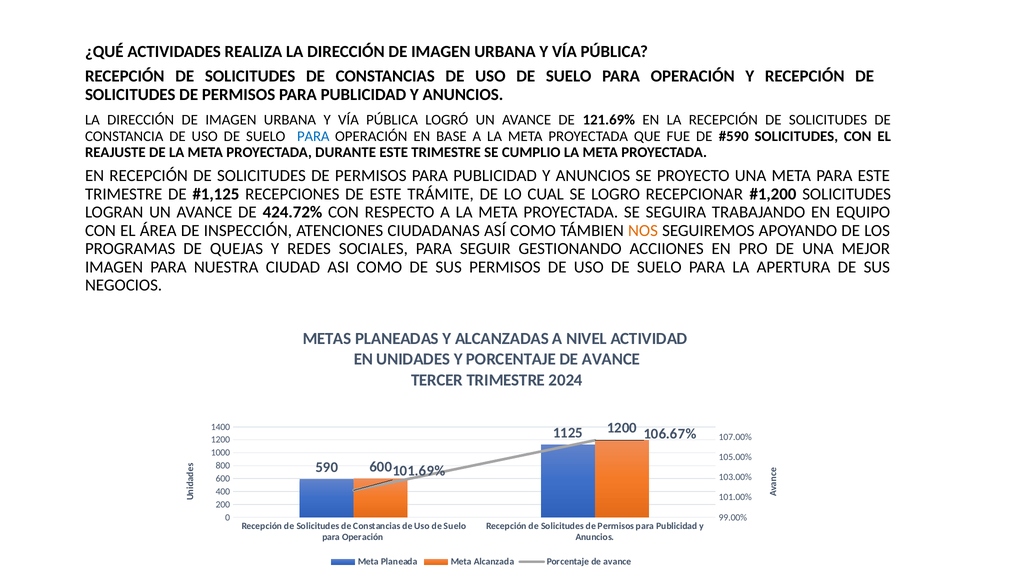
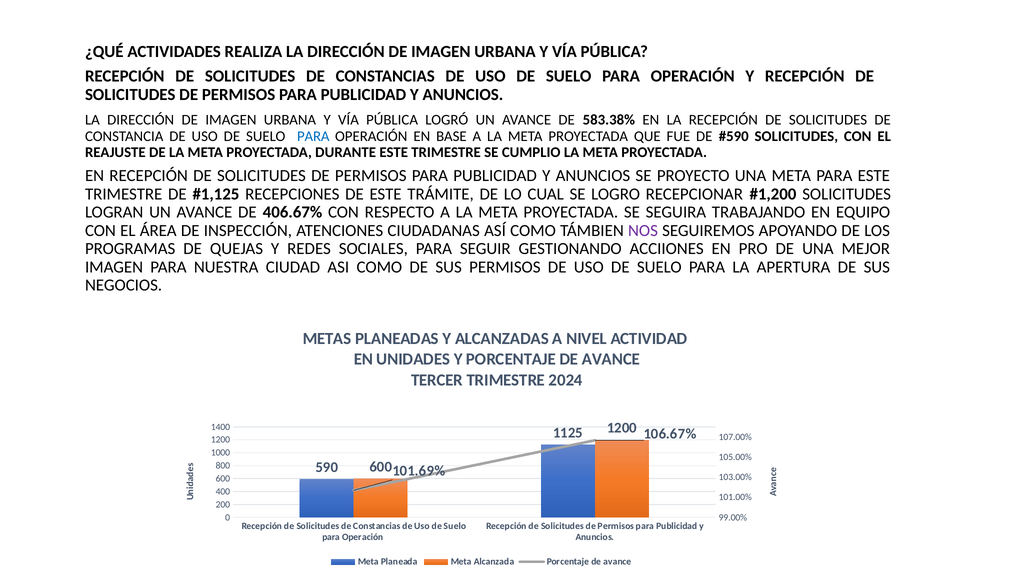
121.69%: 121.69% -> 583.38%
424.72%: 424.72% -> 406.67%
NOS colour: orange -> purple
